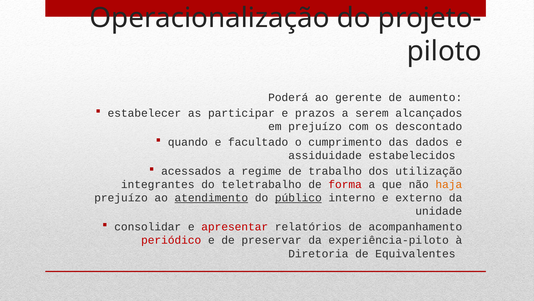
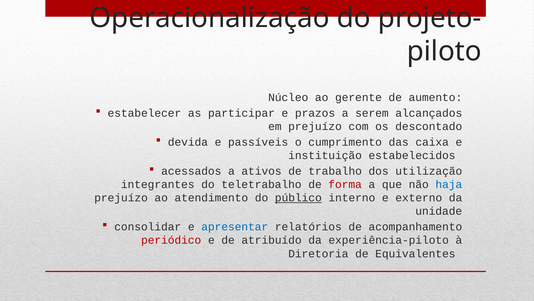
Poderá: Poderá -> Núcleo
quando: quando -> devida
facultado: facultado -> passíveis
dados: dados -> caixa
assiduidade: assiduidade -> instituição
regime: regime -> ativos
haja colour: orange -> blue
atendimento underline: present -> none
apresentar colour: red -> blue
preservar: preservar -> atribuído
